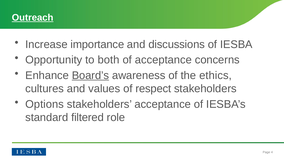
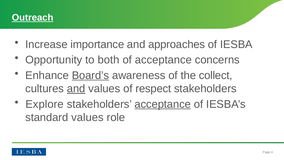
discussions: discussions -> approaches
ethics: ethics -> collect
and at (76, 89) underline: none -> present
Options: Options -> Explore
acceptance at (163, 104) underline: none -> present
standard filtered: filtered -> values
